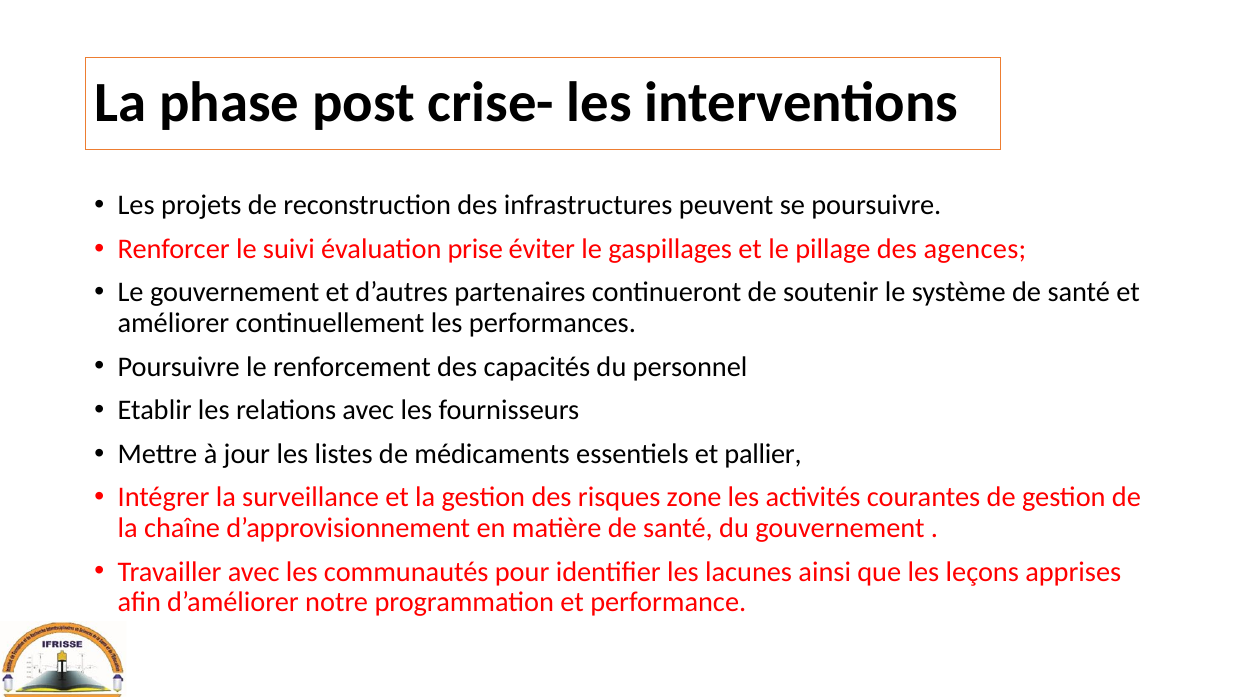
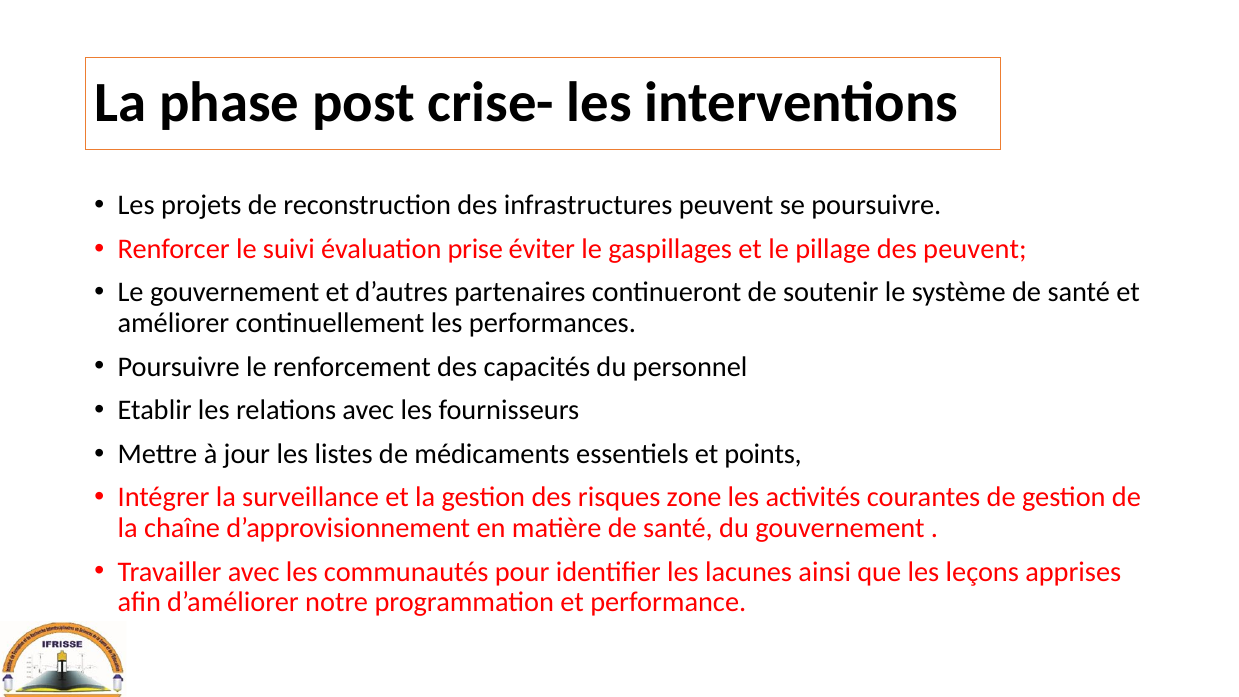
des agences: agences -> peuvent
pallier: pallier -> points
